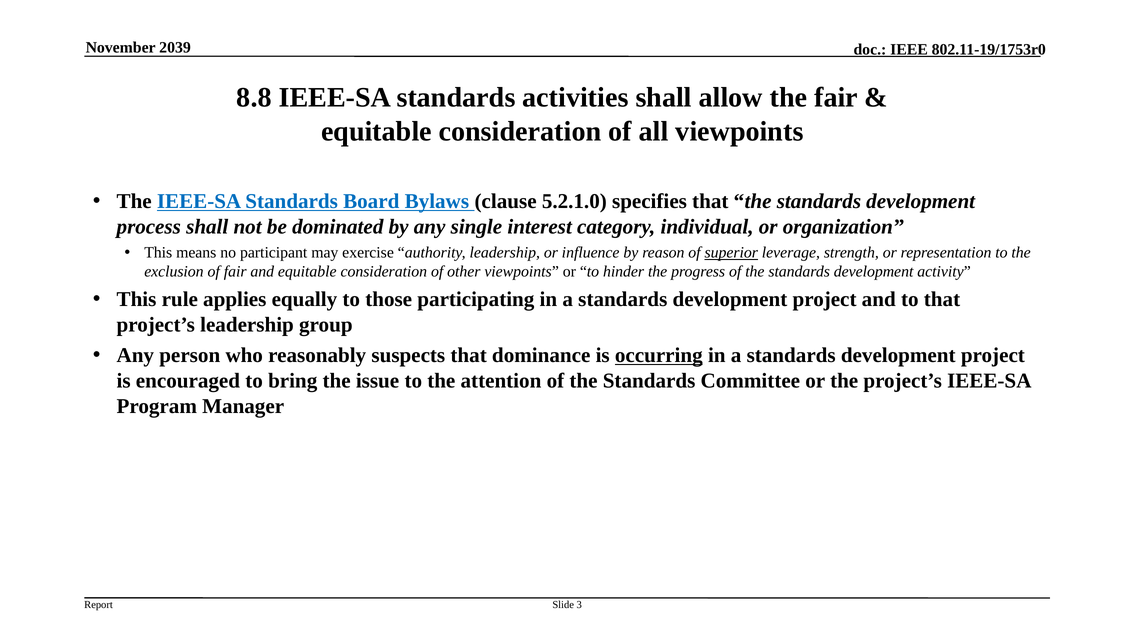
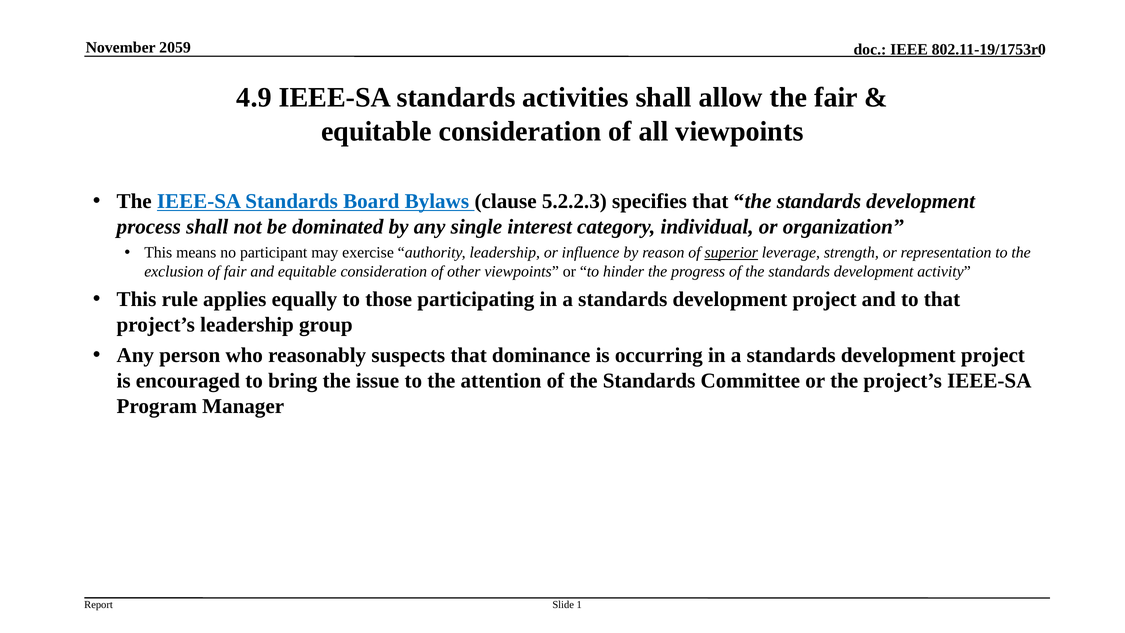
2039: 2039 -> 2059
8.8: 8.8 -> 4.9
5.2.1.0: 5.2.1.0 -> 5.2.2.3
occurring underline: present -> none
3: 3 -> 1
